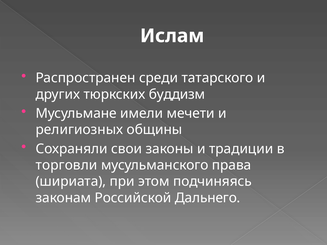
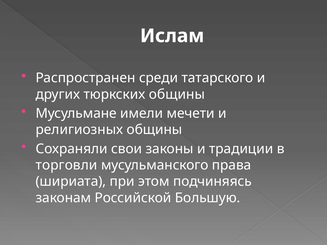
тюркских буддизм: буддизм -> общины
Дальнего: Дальнего -> Большую
